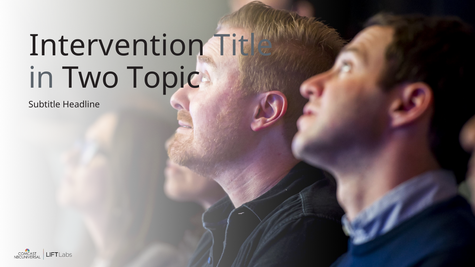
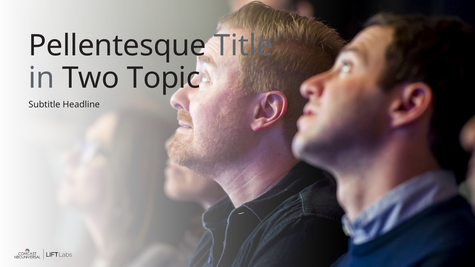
Intervention: Intervention -> Pellentesque
